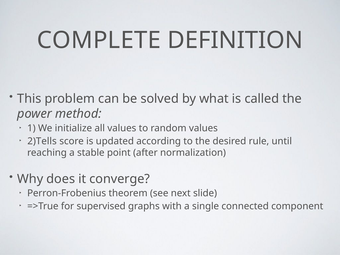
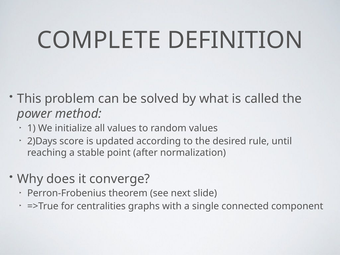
2)Tells: 2)Tells -> 2)Days
supervised: supervised -> centralities
